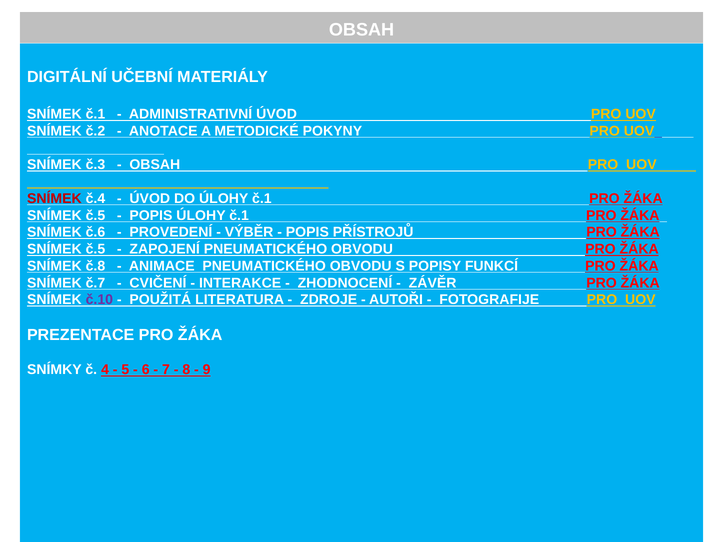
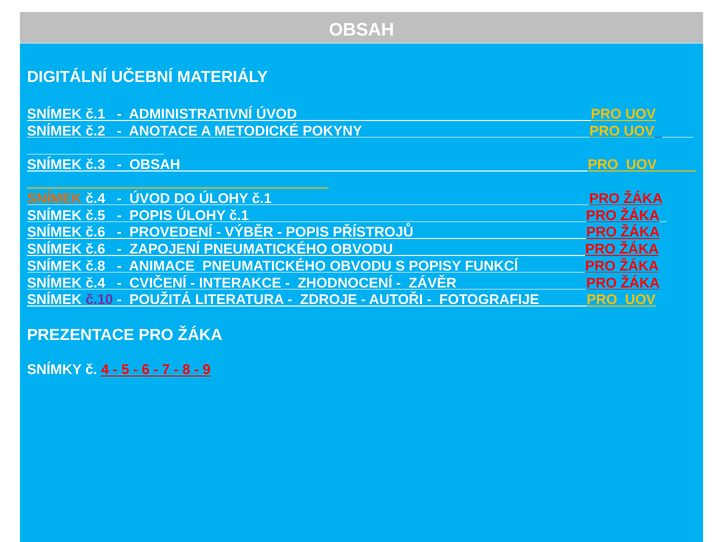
SNÍMEK at (54, 199) colour: red -> orange
č.5 at (95, 249): č.5 -> č.6
č.7 at (95, 283): č.7 -> č.4
